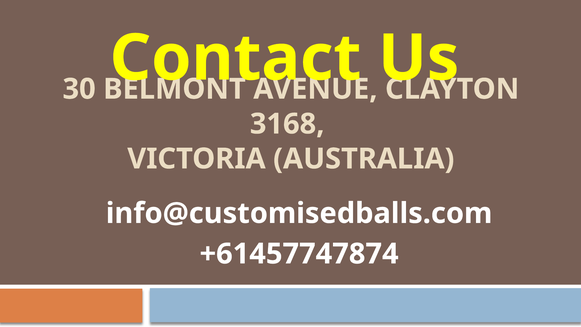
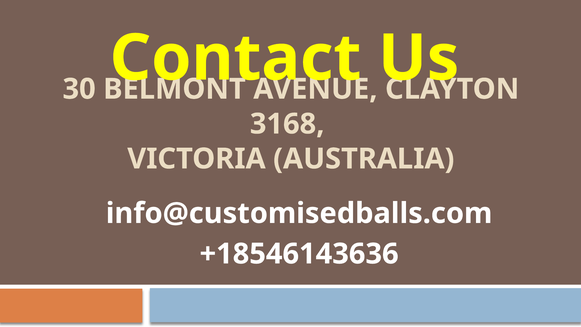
+61457747874: +61457747874 -> +18546143636
